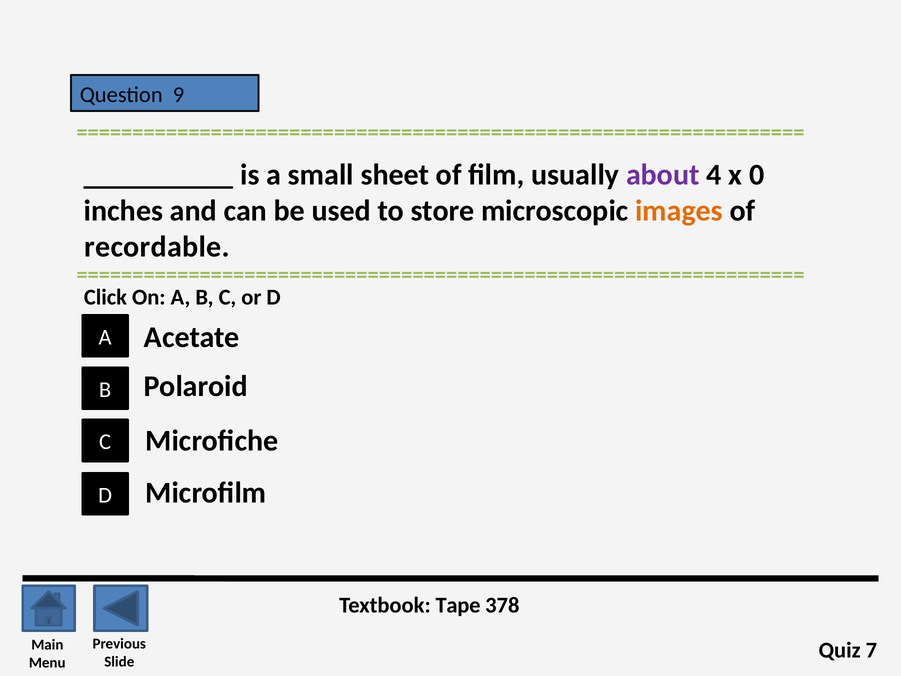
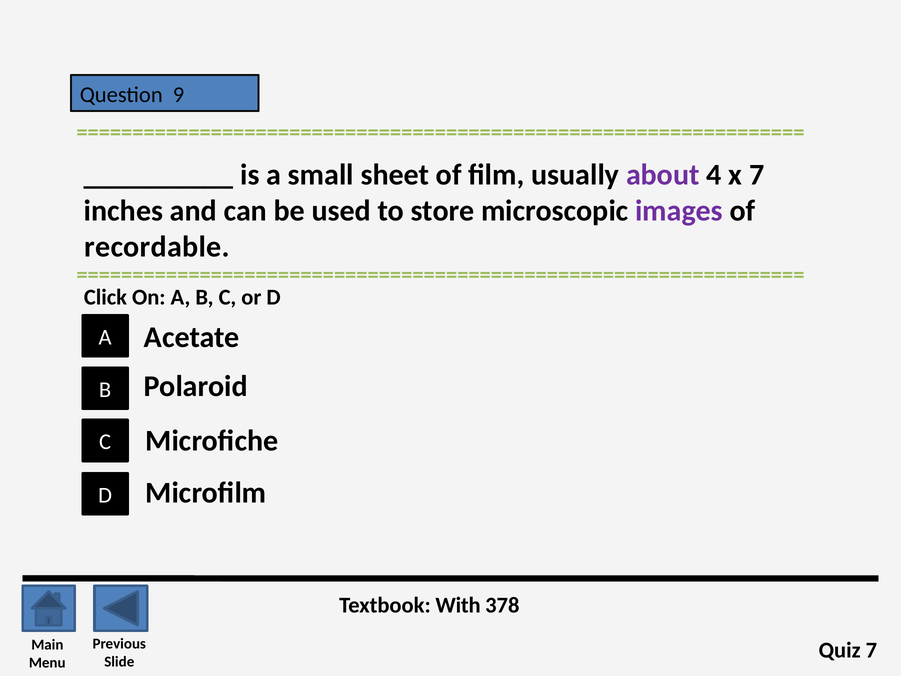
x 0: 0 -> 7
images colour: orange -> purple
Tape: Tape -> With
